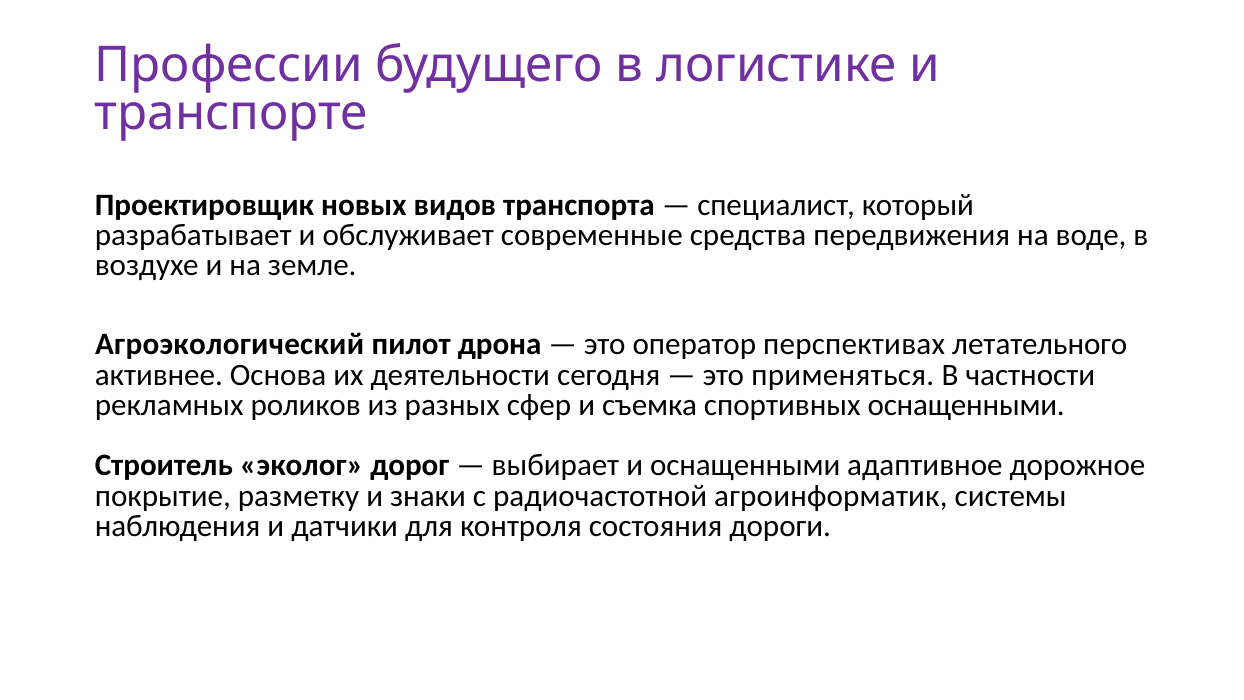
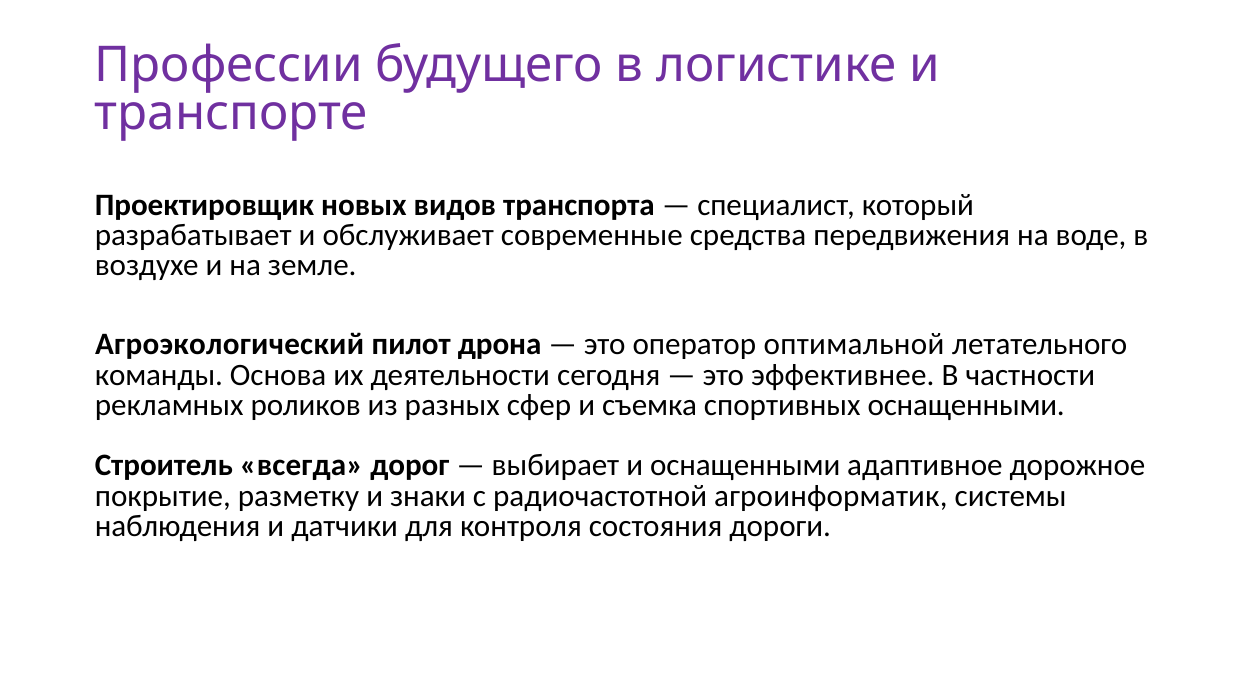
перспективах: перспективах -> оптимальной
активнее: активнее -> команды
применяться: применяться -> эффективнее
эколог: эколог -> всегда
